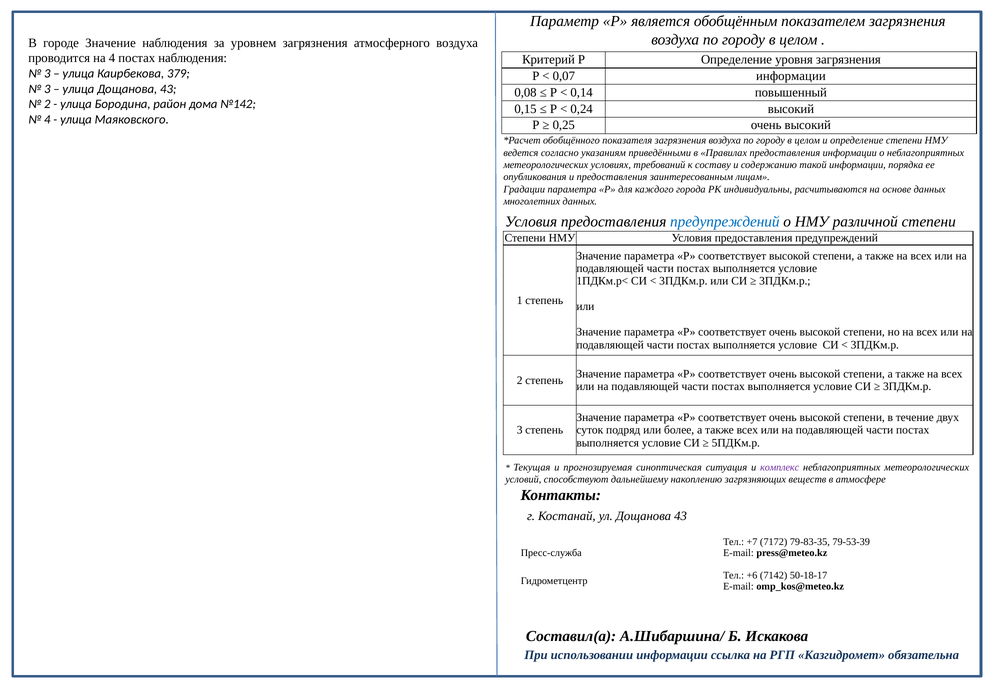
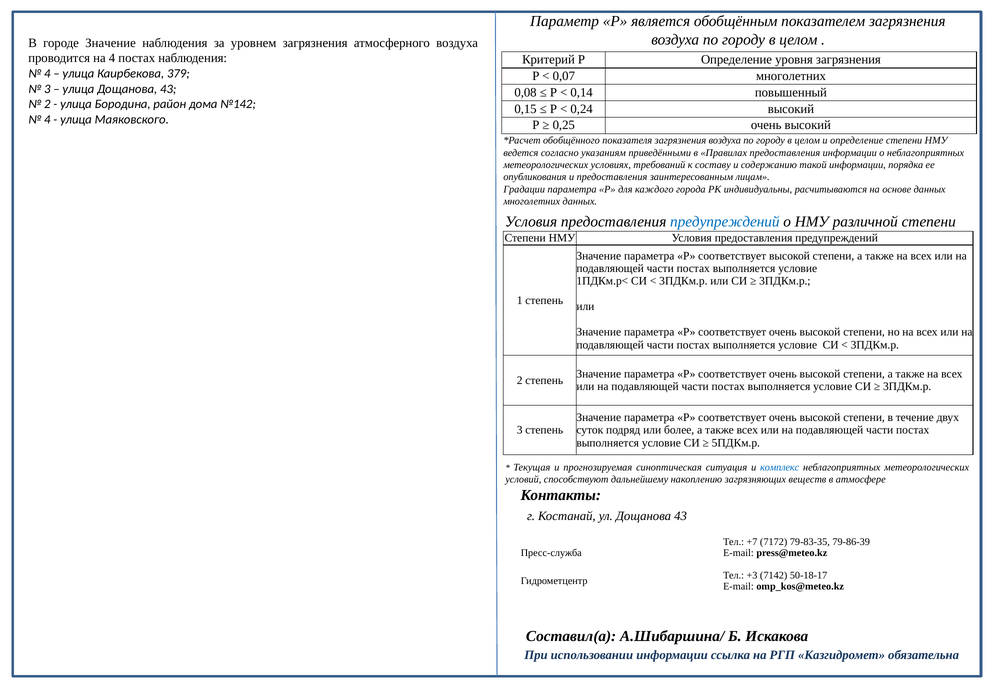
3 at (47, 74): 3 -> 4
0,07 информации: информации -> многолетних
комплекс colour: purple -> blue
79-53-39: 79-53-39 -> 79-86-39
+6: +6 -> +3
